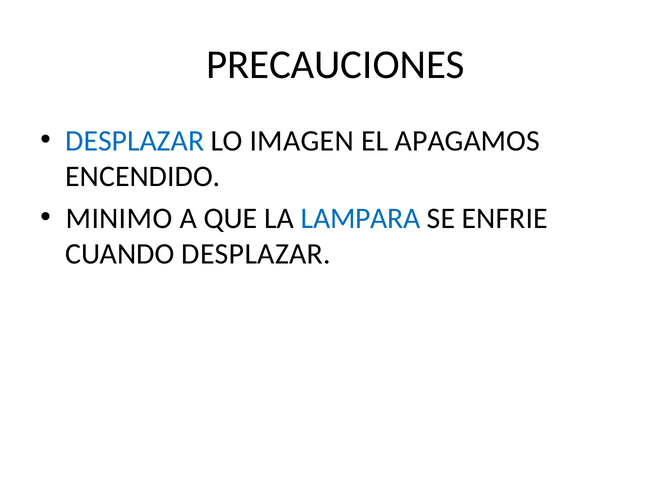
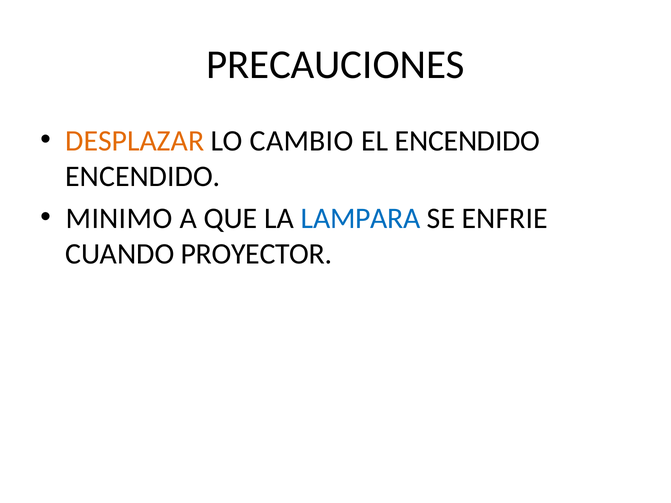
DESPLAZAR at (135, 141) colour: blue -> orange
IMAGEN: IMAGEN -> CAMBIO
EL APAGAMOS: APAGAMOS -> ENCENDIDO
CUANDO DESPLAZAR: DESPLAZAR -> PROYECTOR
